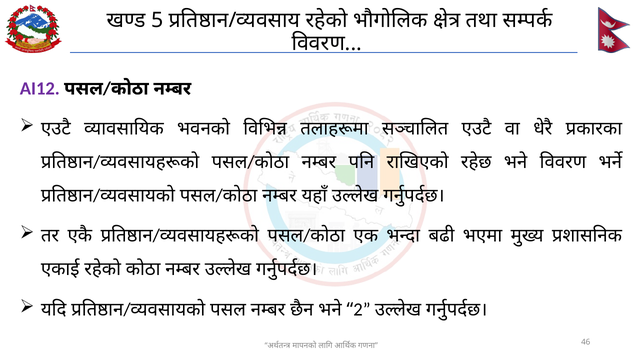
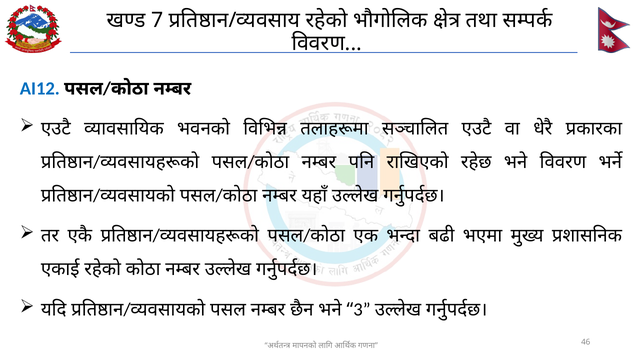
5: 5 -> 7
AI12 colour: purple -> blue
2: 2 -> 3
